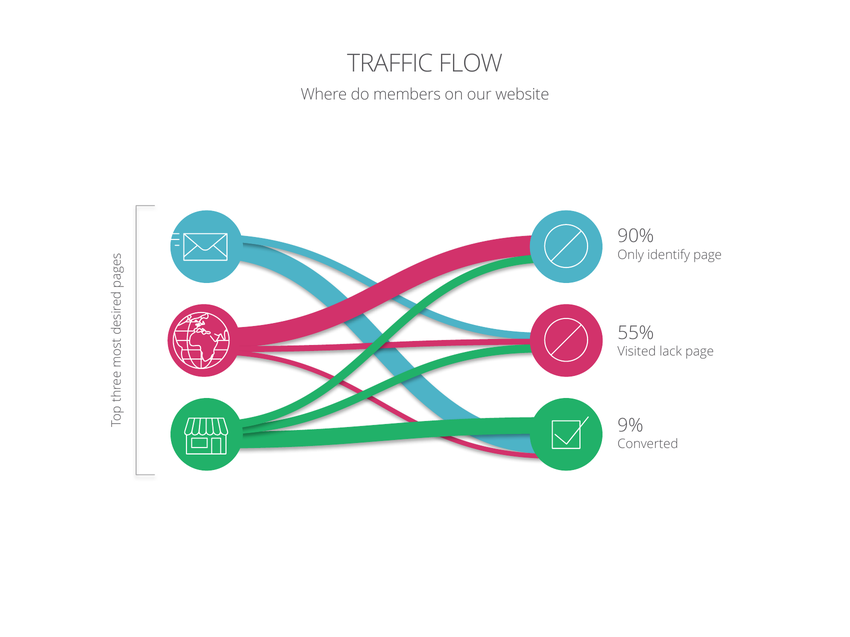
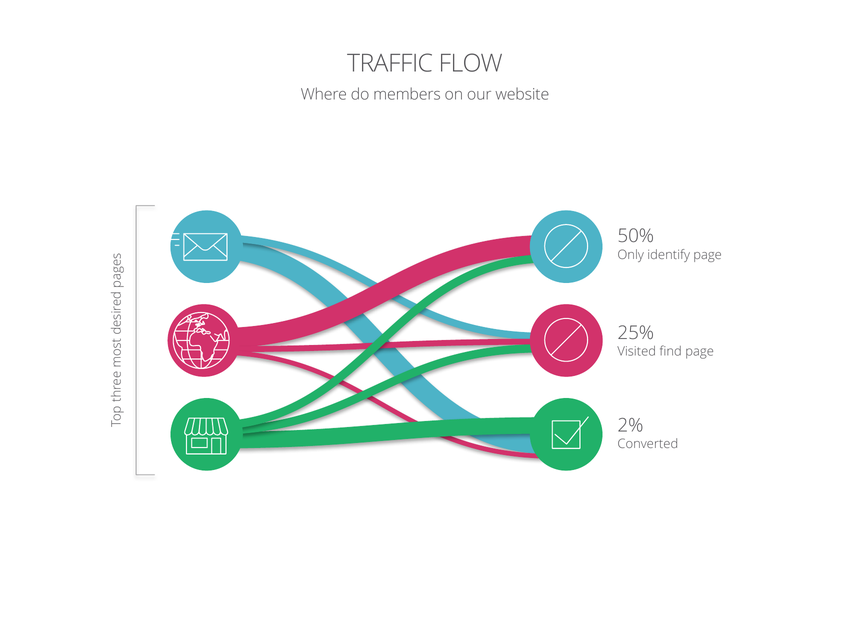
90%: 90% -> 50%
55%: 55% -> 25%
lack: lack -> find
9%: 9% -> 2%
